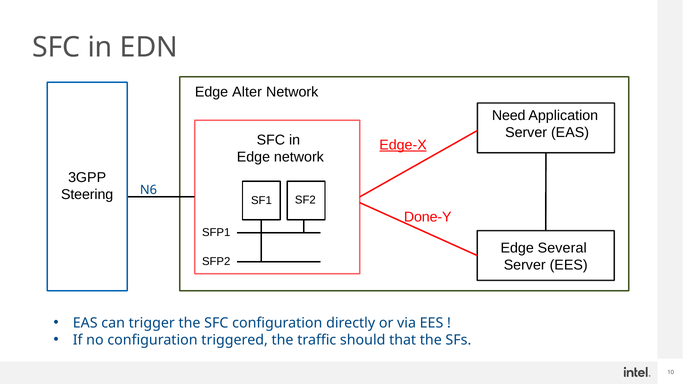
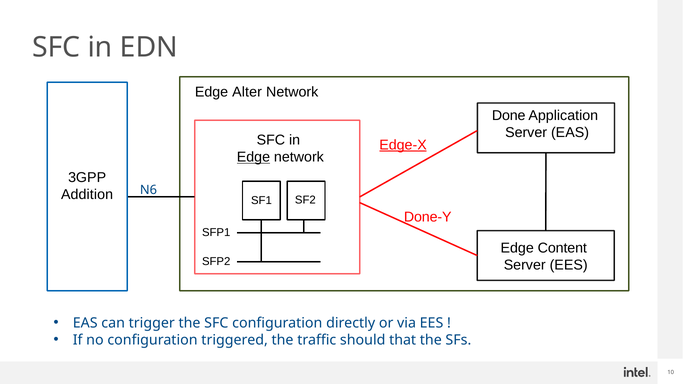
Need: Need -> Done
Edge at (253, 157) underline: none -> present
Steering: Steering -> Addition
Several: Several -> Content
